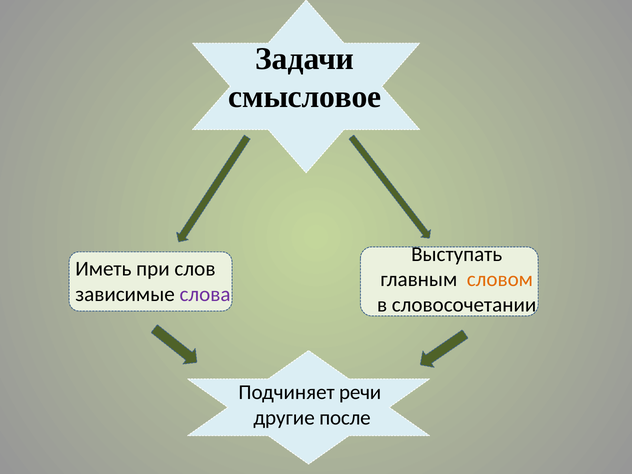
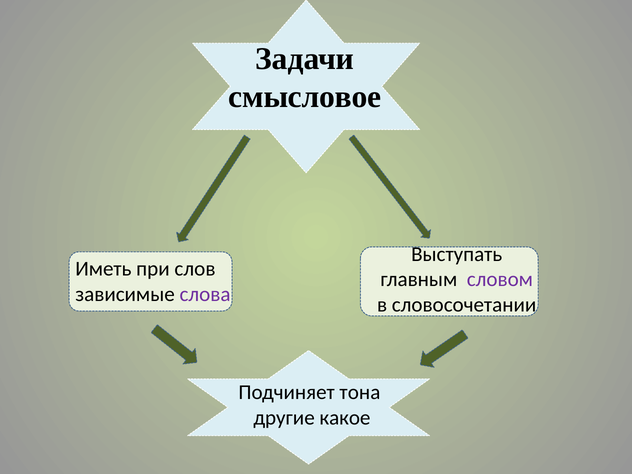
словом colour: orange -> purple
речи: речи -> тона
после: после -> какое
